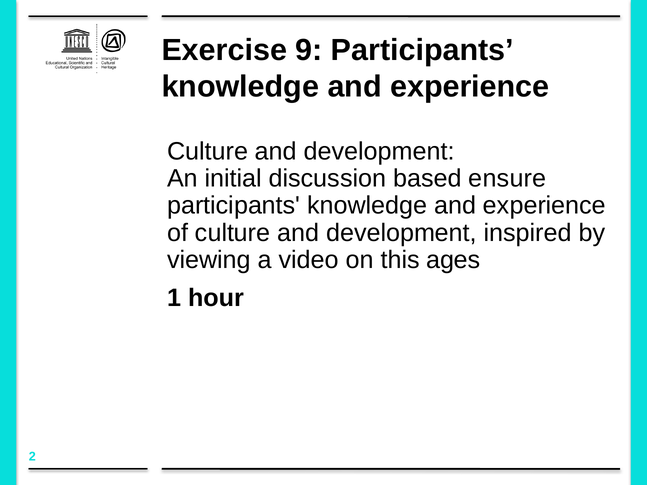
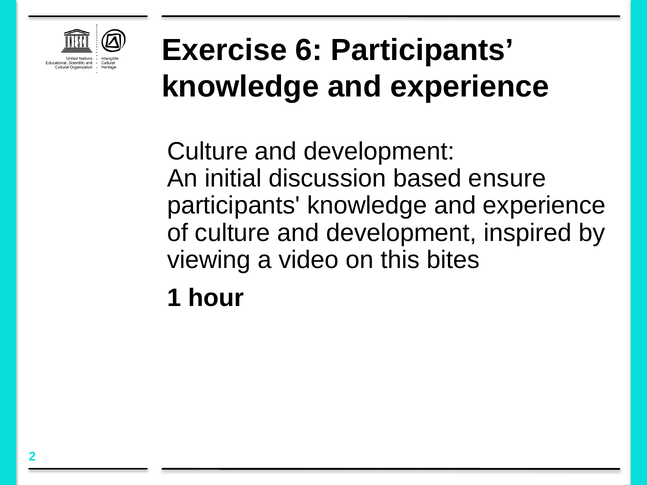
9: 9 -> 6
ages: ages -> bites
